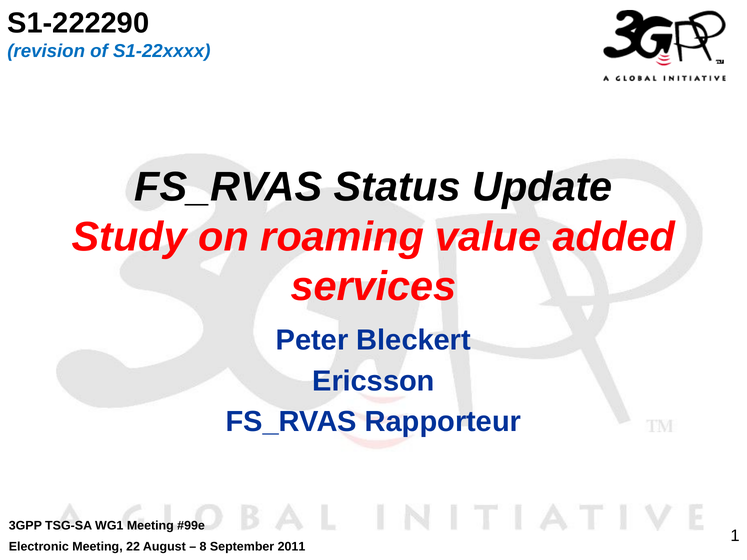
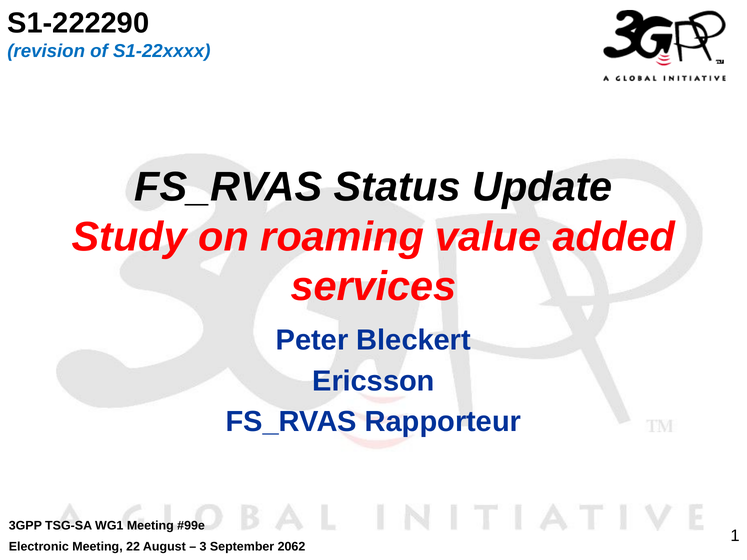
8: 8 -> 3
2011: 2011 -> 2062
